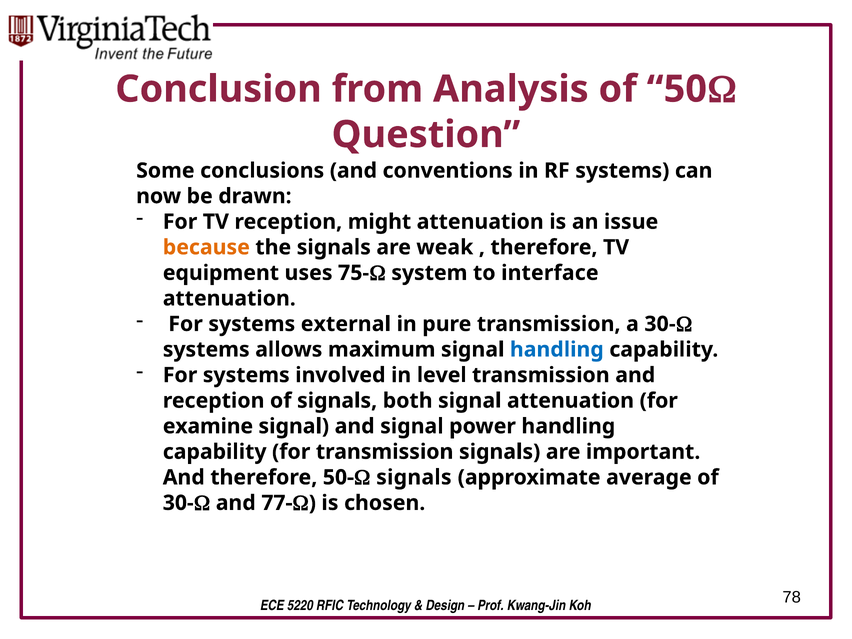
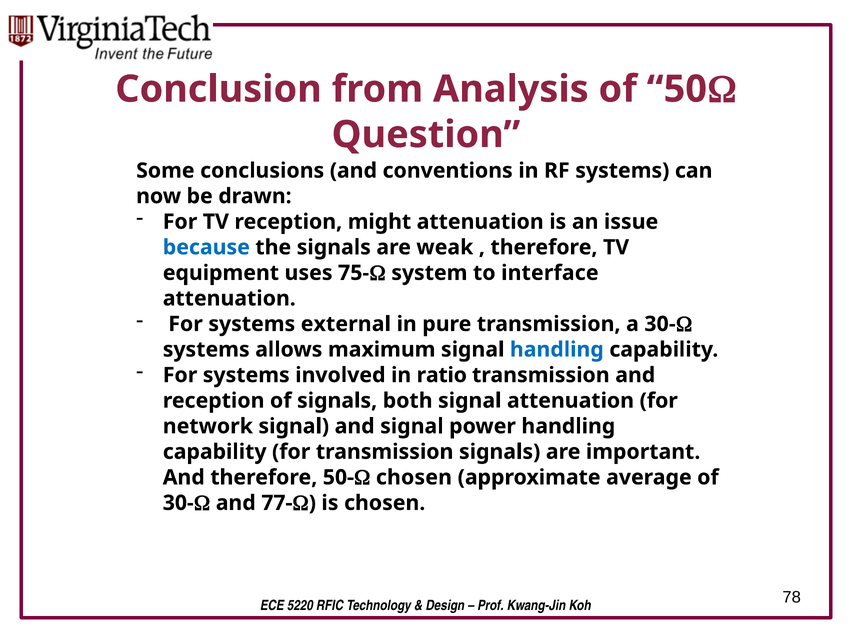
because colour: orange -> blue
level: level -> ratio
examine: examine -> network
signals at (414, 477): signals -> chosen
